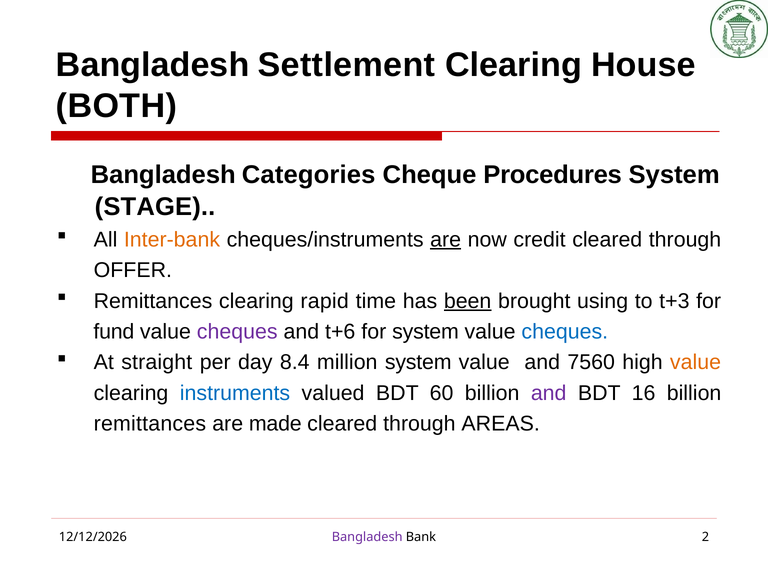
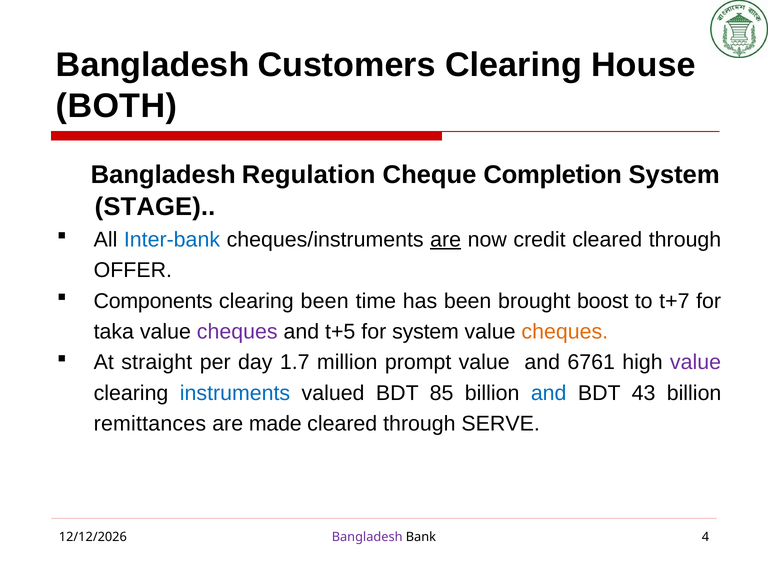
Settlement: Settlement -> Customers
Categories: Categories -> Regulation
Procedures: Procedures -> Completion
Inter-bank colour: orange -> blue
Remittances at (153, 301): Remittances -> Components
clearing rapid: rapid -> been
been at (468, 301) underline: present -> none
using: using -> boost
t+3: t+3 -> t+7
fund: fund -> taka
t+6: t+6 -> t+5
cheques at (565, 332) colour: blue -> orange
8.4: 8.4 -> 1.7
million system: system -> prompt
7560: 7560 -> 6761
value at (696, 362) colour: orange -> purple
60: 60 -> 85
and at (549, 393) colour: purple -> blue
16: 16 -> 43
AREAS: AREAS -> SERVE
2: 2 -> 4
